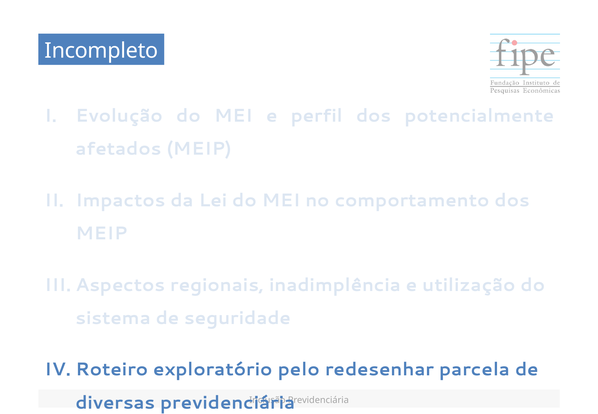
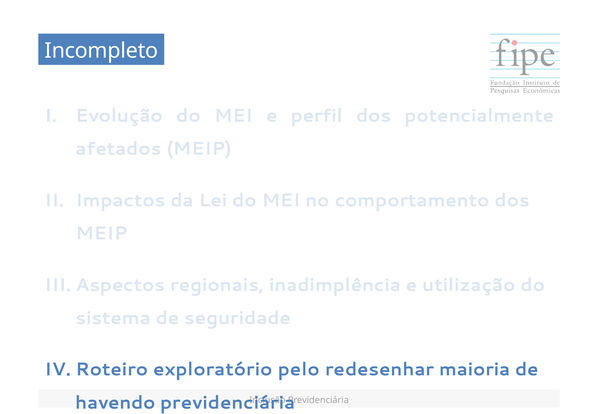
parcela: parcela -> maioria
diversas: diversas -> havendo
